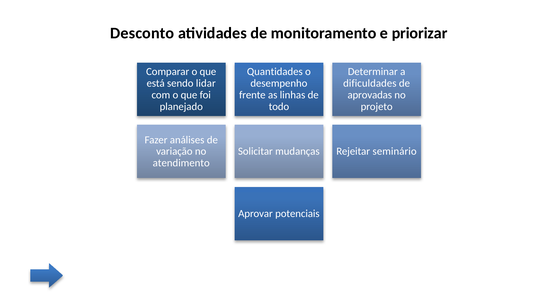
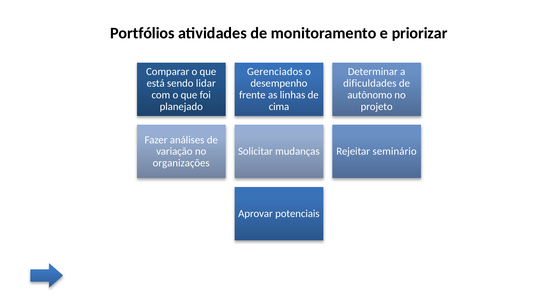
Desconto: Desconto -> Portfólios
Quantidades: Quantidades -> Gerenciados
aprovadas: aprovadas -> autônomo
todo: todo -> cima
atendimento: atendimento -> organizações
